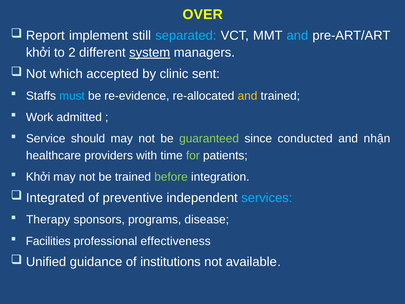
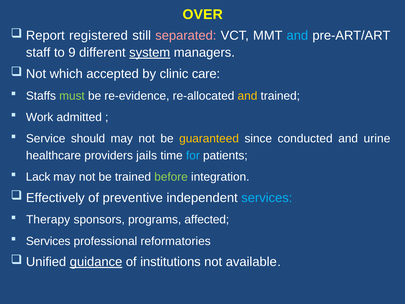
implement: implement -> registered
separated colour: light blue -> pink
khởi at (38, 53): khởi -> staff
2: 2 -> 9
sent: sent -> care
must colour: light blue -> light green
guaranteed colour: light green -> yellow
nhận: nhận -> urine
with: with -> jails
for colour: light green -> light blue
Khởi at (38, 177): Khởi -> Lack
Integrated: Integrated -> Effectively
disease: disease -> affected
Facilities at (48, 241): Facilities -> Services
effectiveness: effectiveness -> reformatories
guidance underline: none -> present
